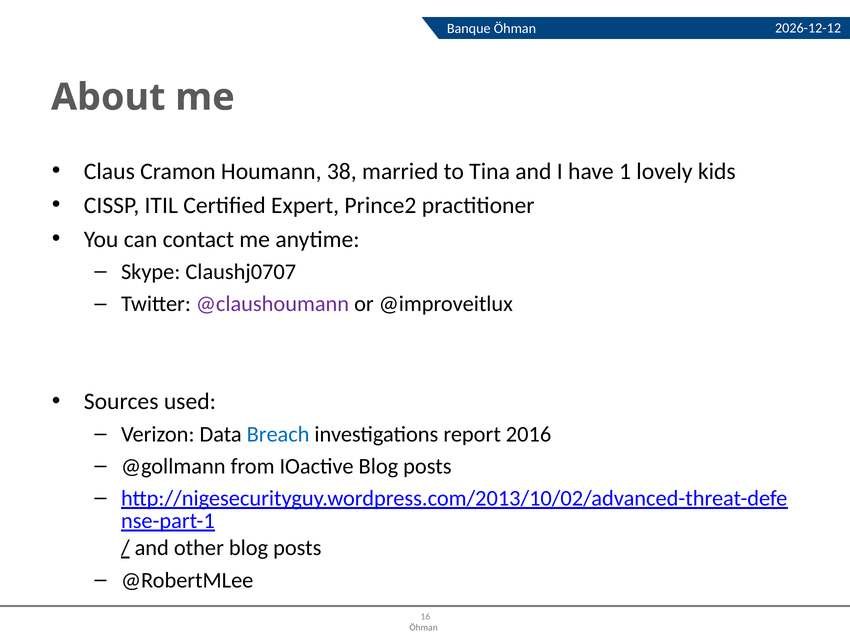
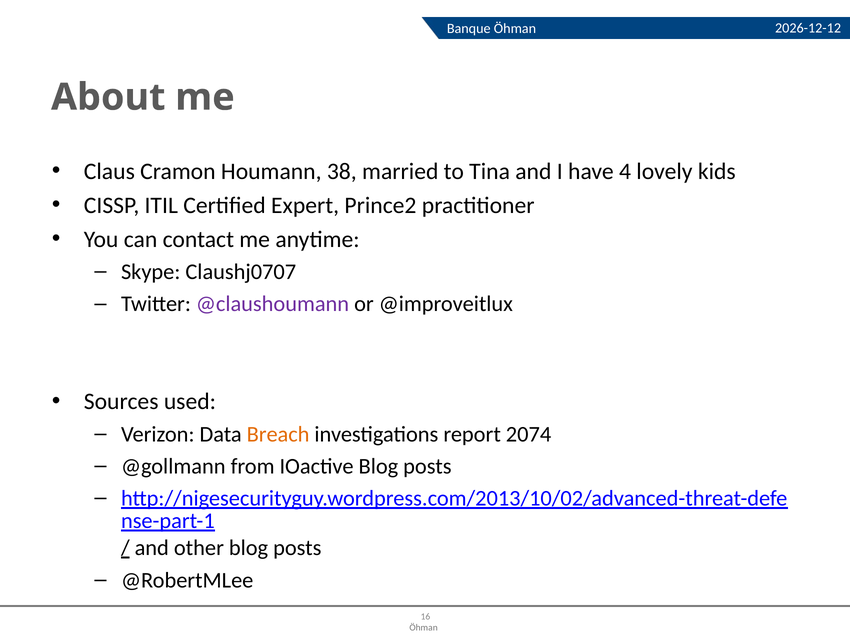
1: 1 -> 4
Breach colour: blue -> orange
2016: 2016 -> 2074
